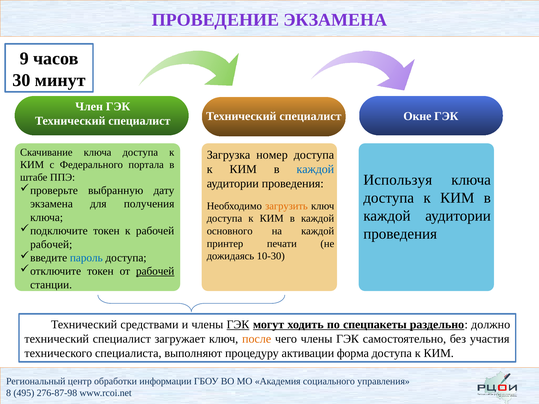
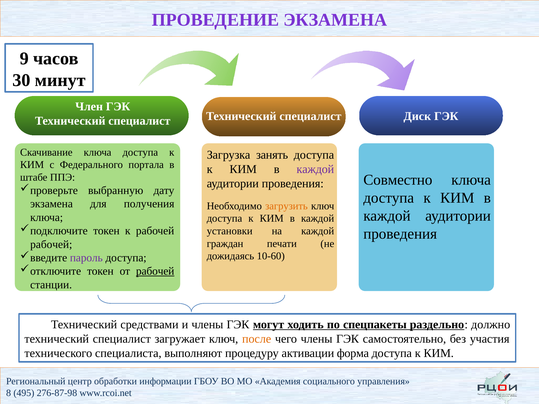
Окне: Окне -> Диск
номер: номер -> занять
каждой at (315, 169) colour: blue -> purple
Используя: Используя -> Совместно
основного: основного -> установки
принтер: принтер -> граждан
10-30: 10-30 -> 10-60
пароль colour: blue -> purple
ГЭК at (238, 325) underline: present -> none
